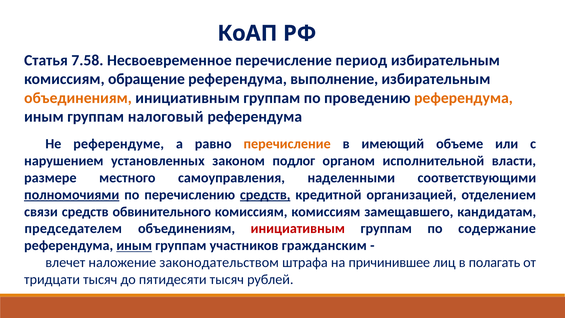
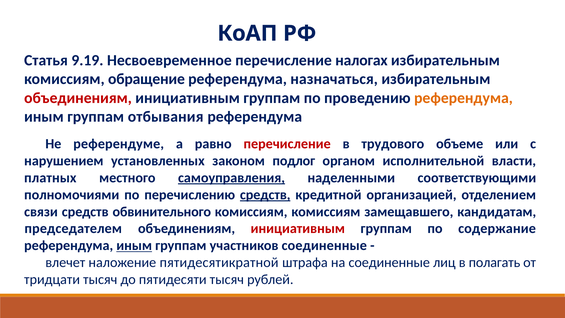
7.58: 7.58 -> 9.19
период: период -> налогах
выполнение: выполнение -> назначаться
объединениям at (78, 98) colour: orange -> red
налоговый: налоговый -> отбывания
перечисление at (287, 144) colour: orange -> red
имеющий: имеющий -> трудового
размере: размере -> платных
самоуправления underline: none -> present
полномочиями underline: present -> none
участников гражданским: гражданским -> соединенные
законодательством: законодательством -> пятидесятикратной
на причинившее: причинившее -> соединенные
